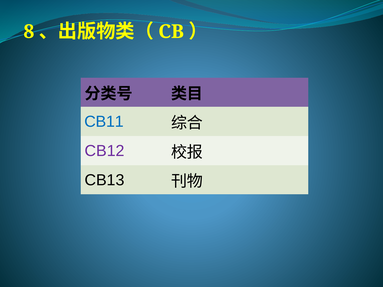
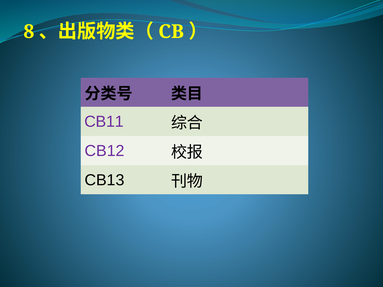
CB11 colour: blue -> purple
